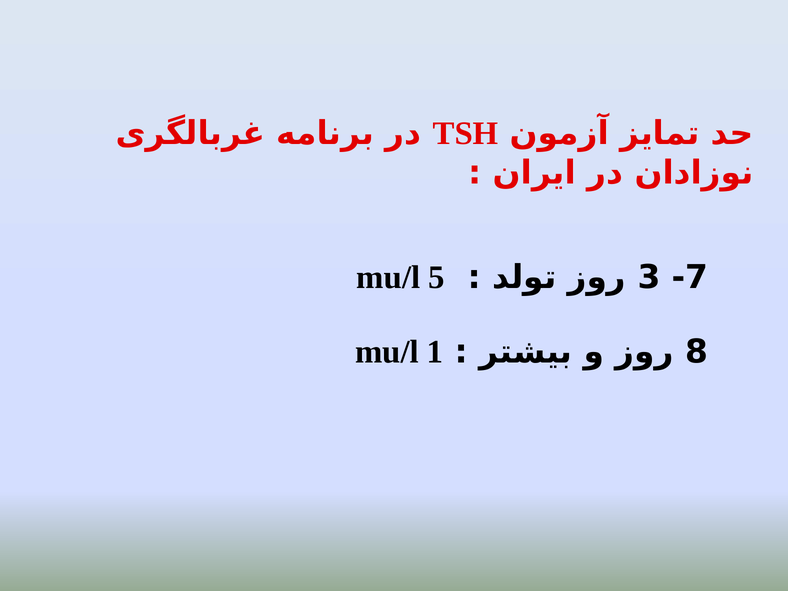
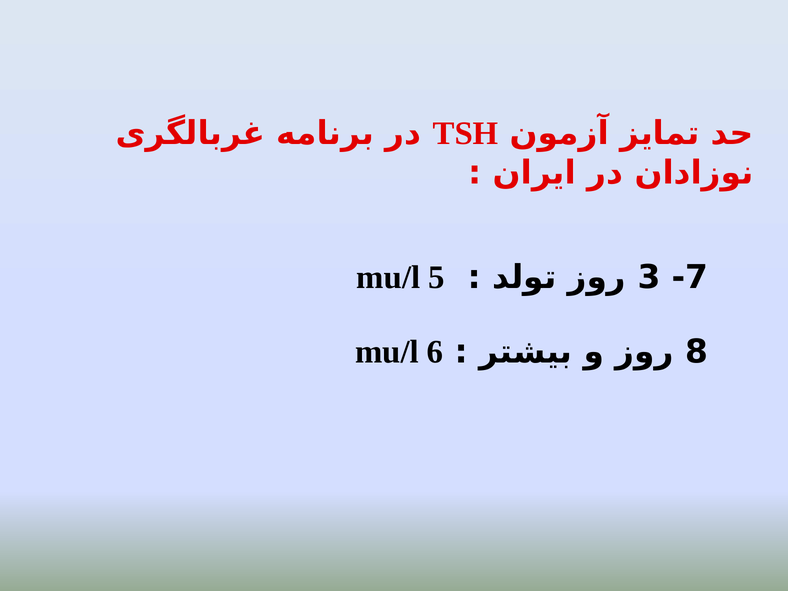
1: 1 -> 6
